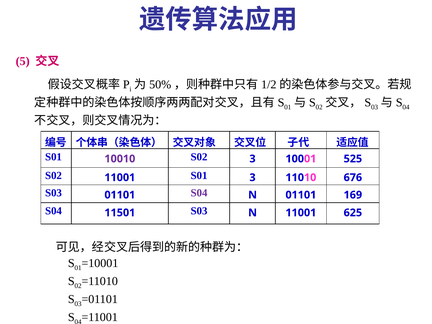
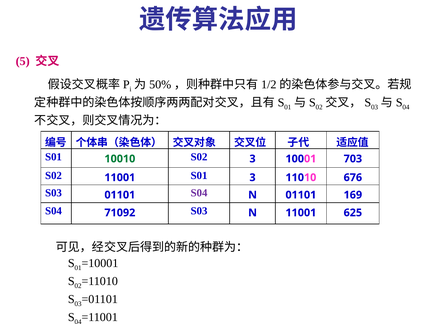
10010 colour: purple -> green
525: 525 -> 703
11501: 11501 -> 71092
